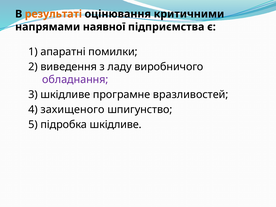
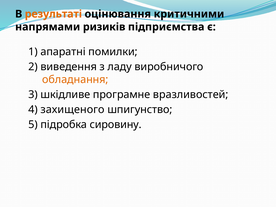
наявної: наявної -> ризиків
обладнання colour: purple -> orange
підробка шкідливе: шкідливе -> сировину
